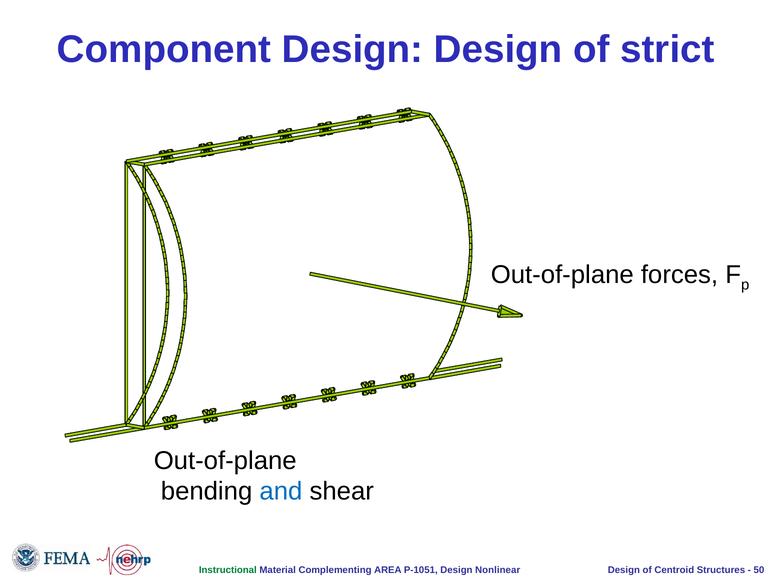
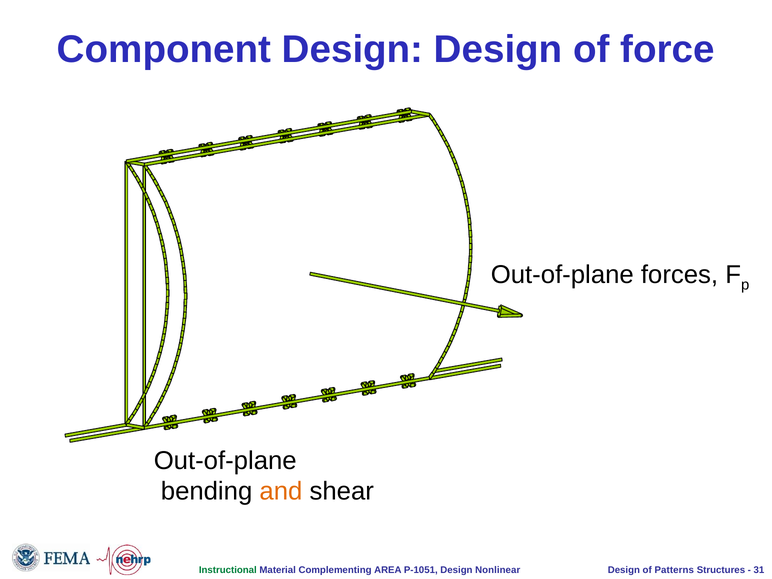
strict: strict -> force
and colour: blue -> orange
Centroid: Centroid -> Patterns
50: 50 -> 31
